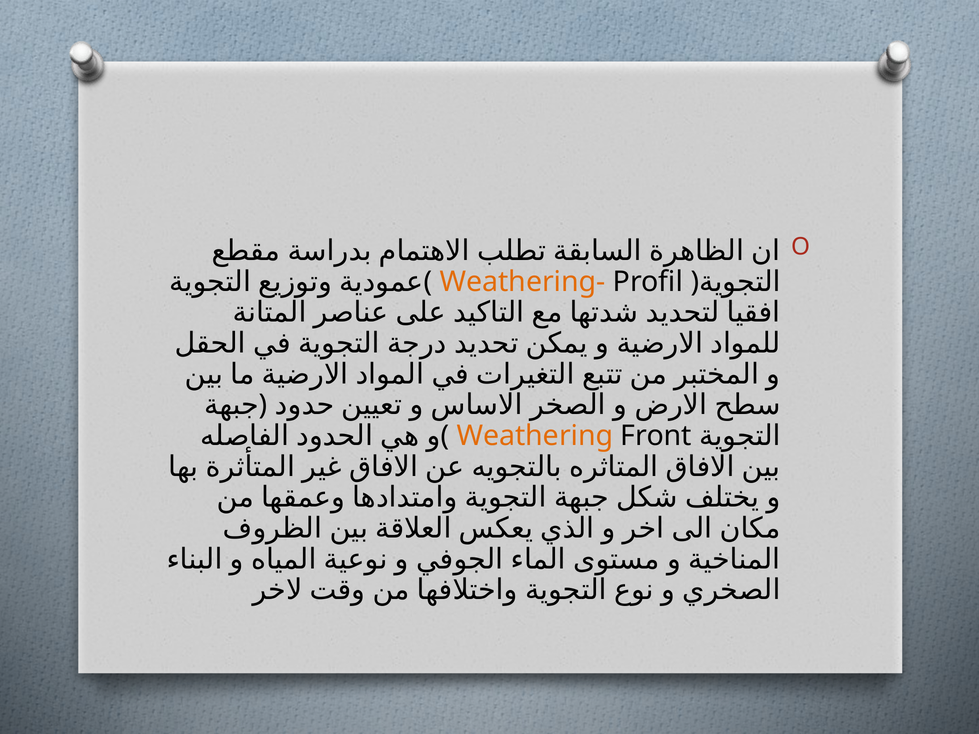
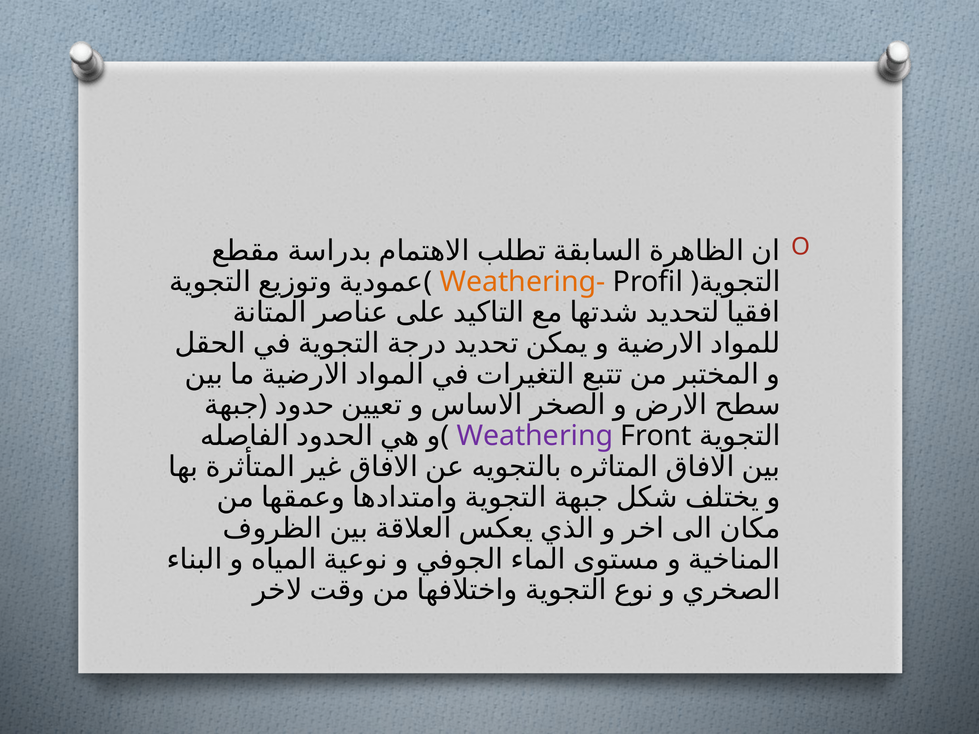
Weathering colour: orange -> purple
